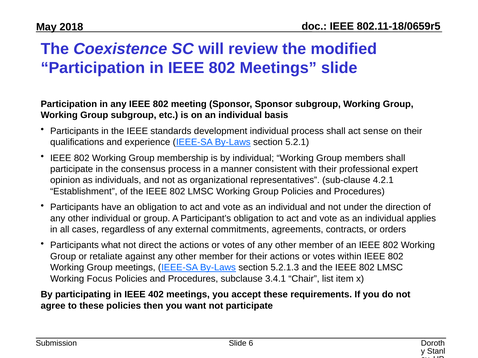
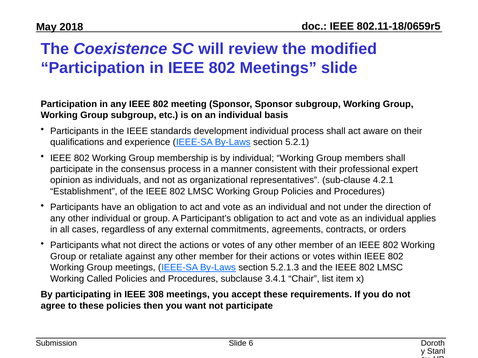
sense: sense -> aware
Focus: Focus -> Called
402: 402 -> 308
